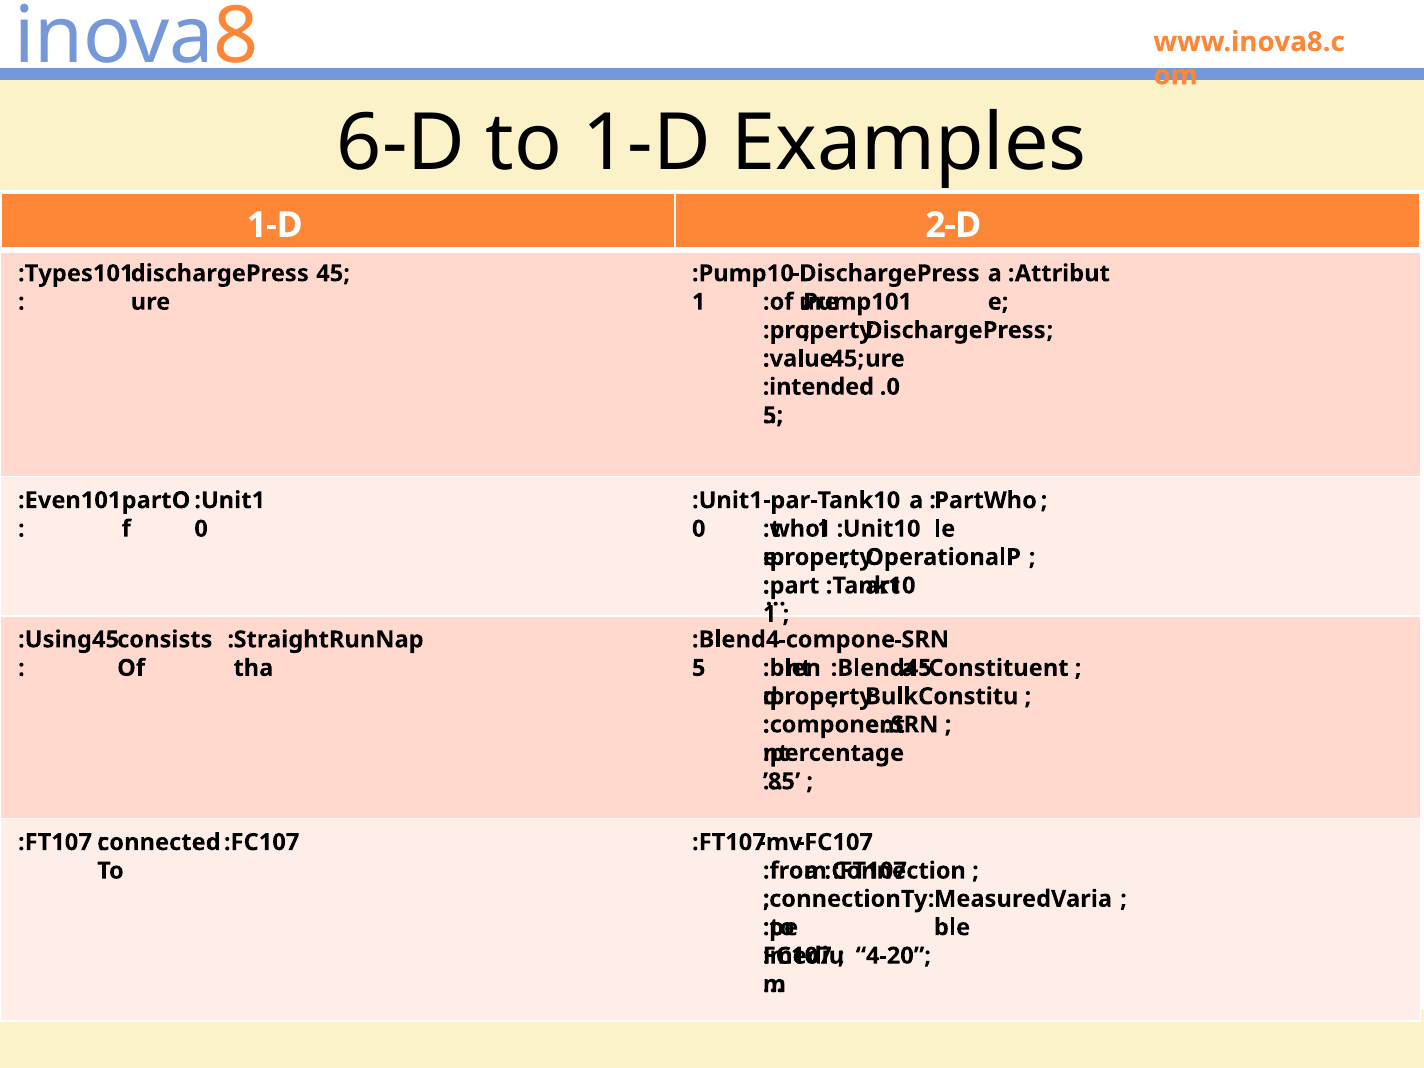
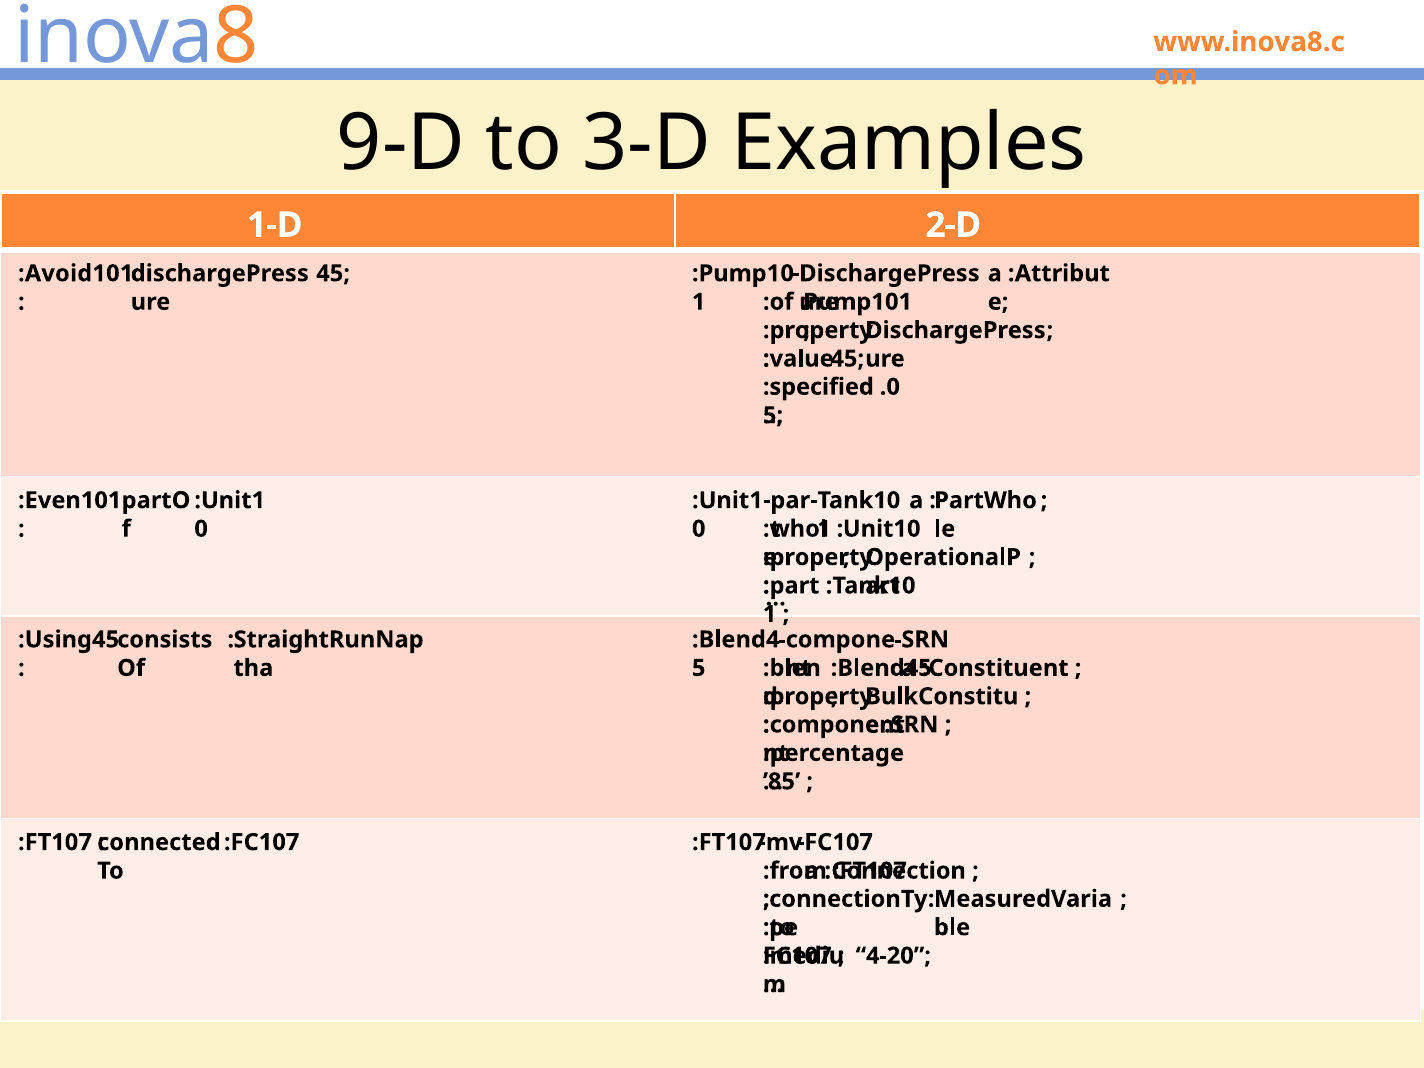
6-D: 6-D -> 9-D
to 1-D: 1-D -> 3-D
:Types101: :Types101 -> :Avoid101
:intended: :intended -> :specified
